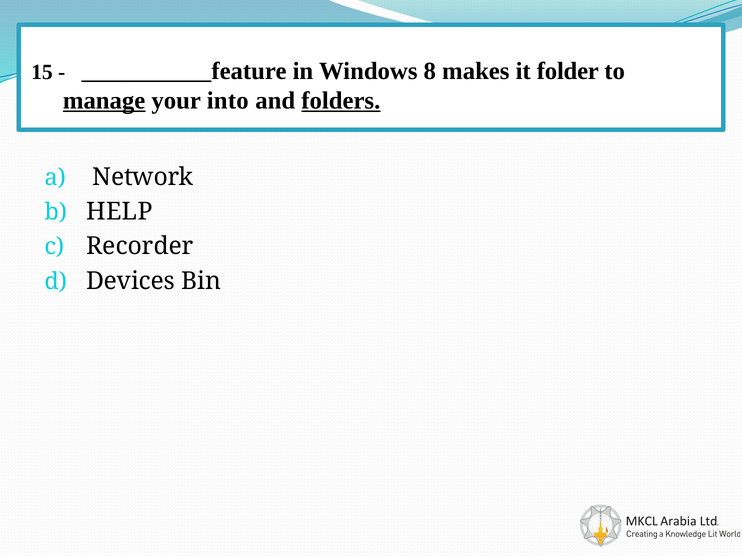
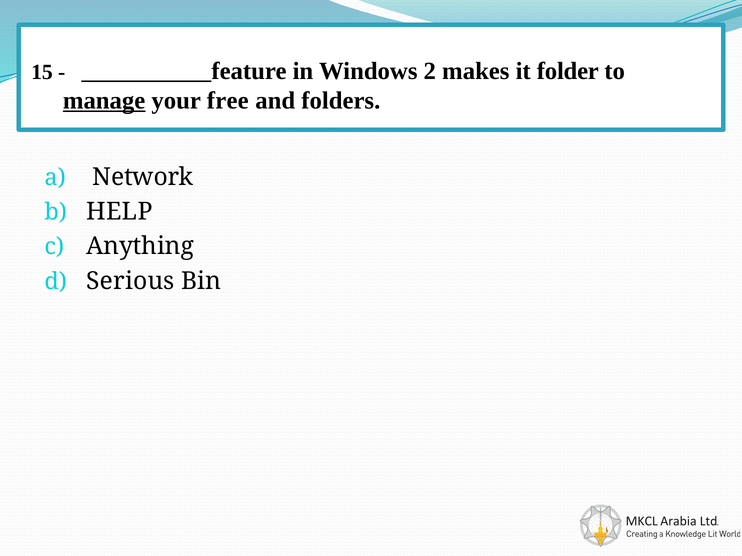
8: 8 -> 2
into: into -> free
folders underline: present -> none
Recorder: Recorder -> Anything
Devices: Devices -> Serious
